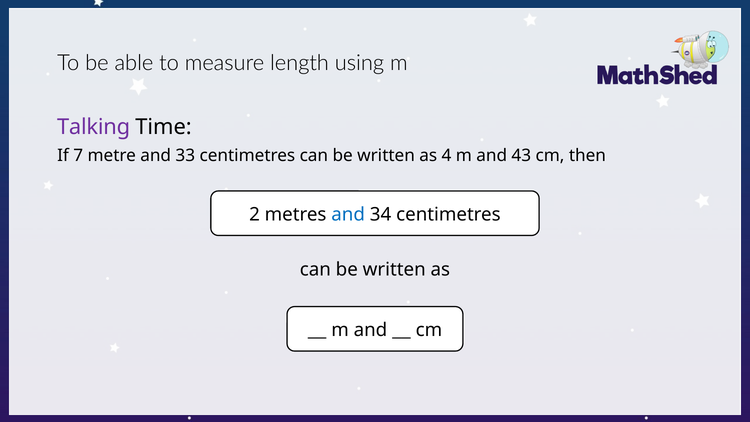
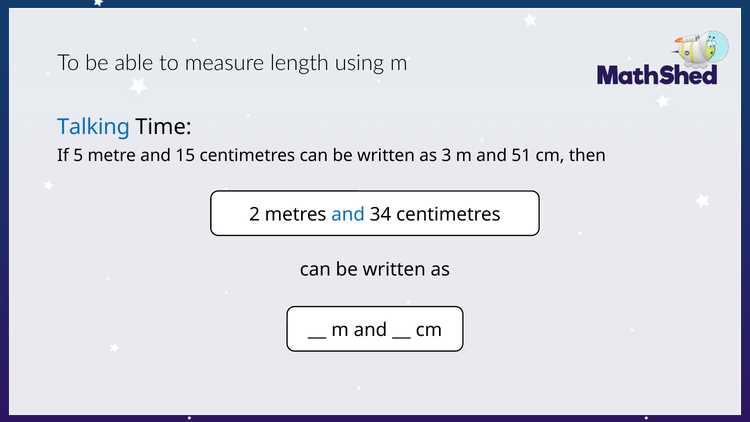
Talking colour: purple -> blue
7: 7 -> 5
33: 33 -> 15
4: 4 -> 3
43: 43 -> 51
